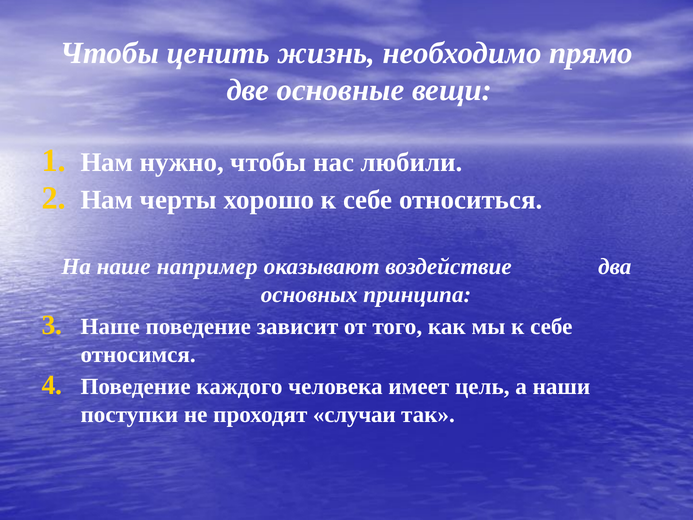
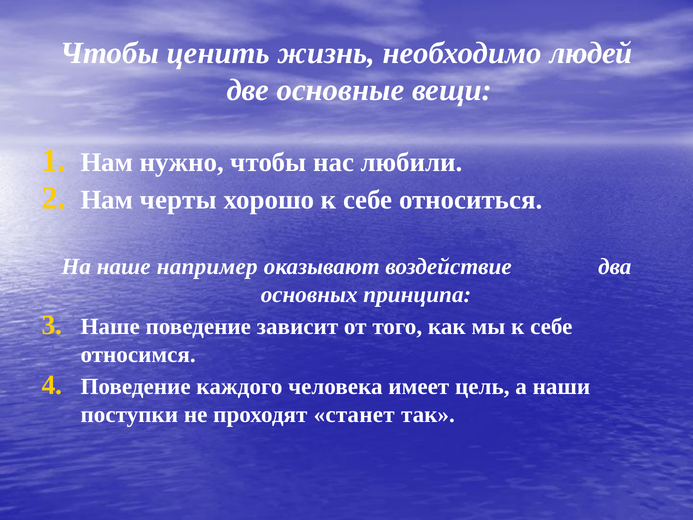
прямо: прямо -> людей
случаи: случаи -> станет
